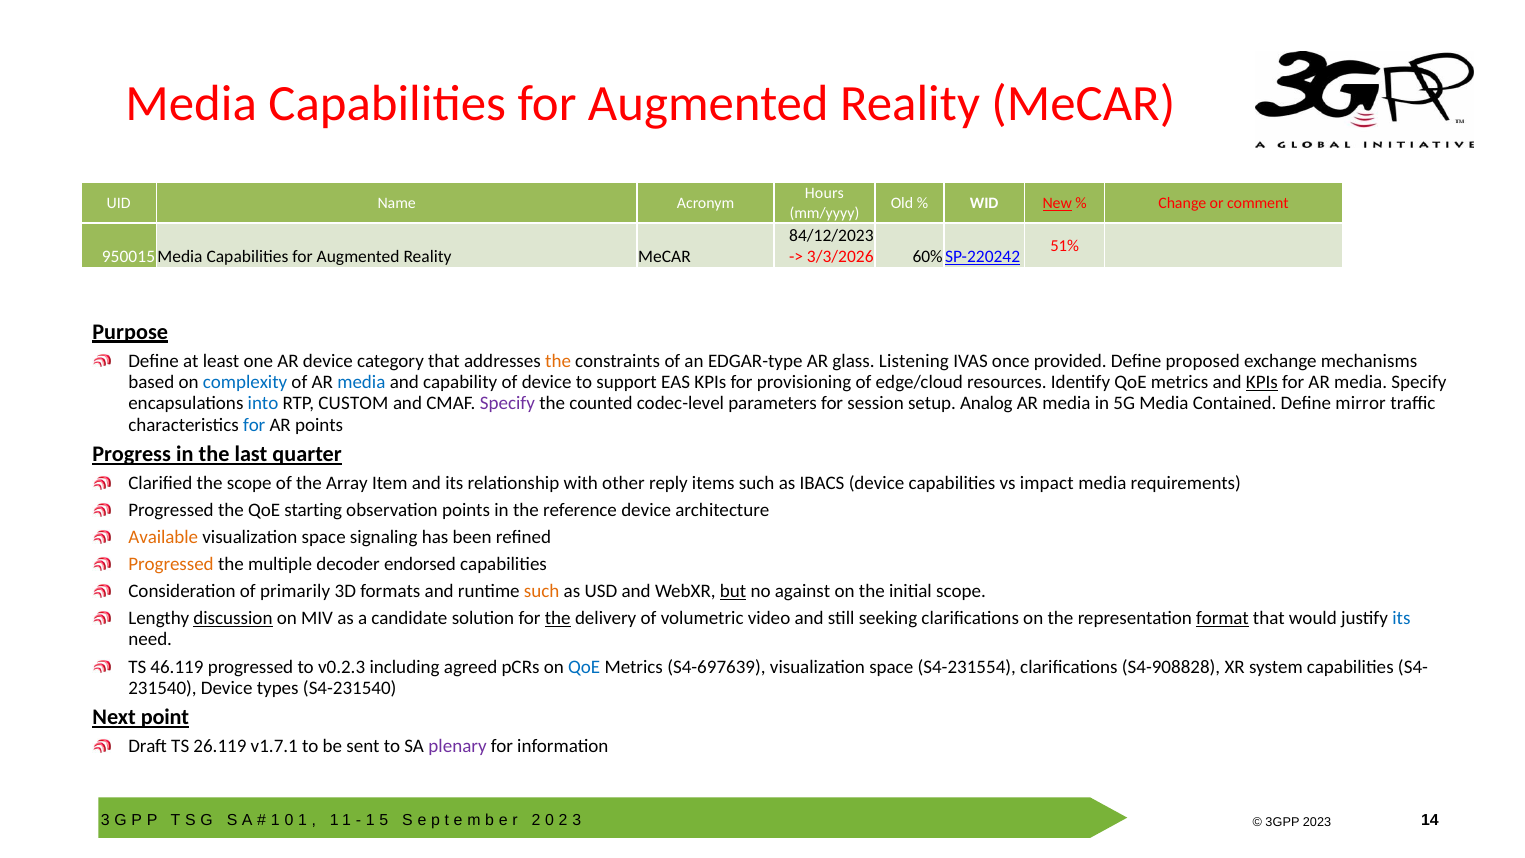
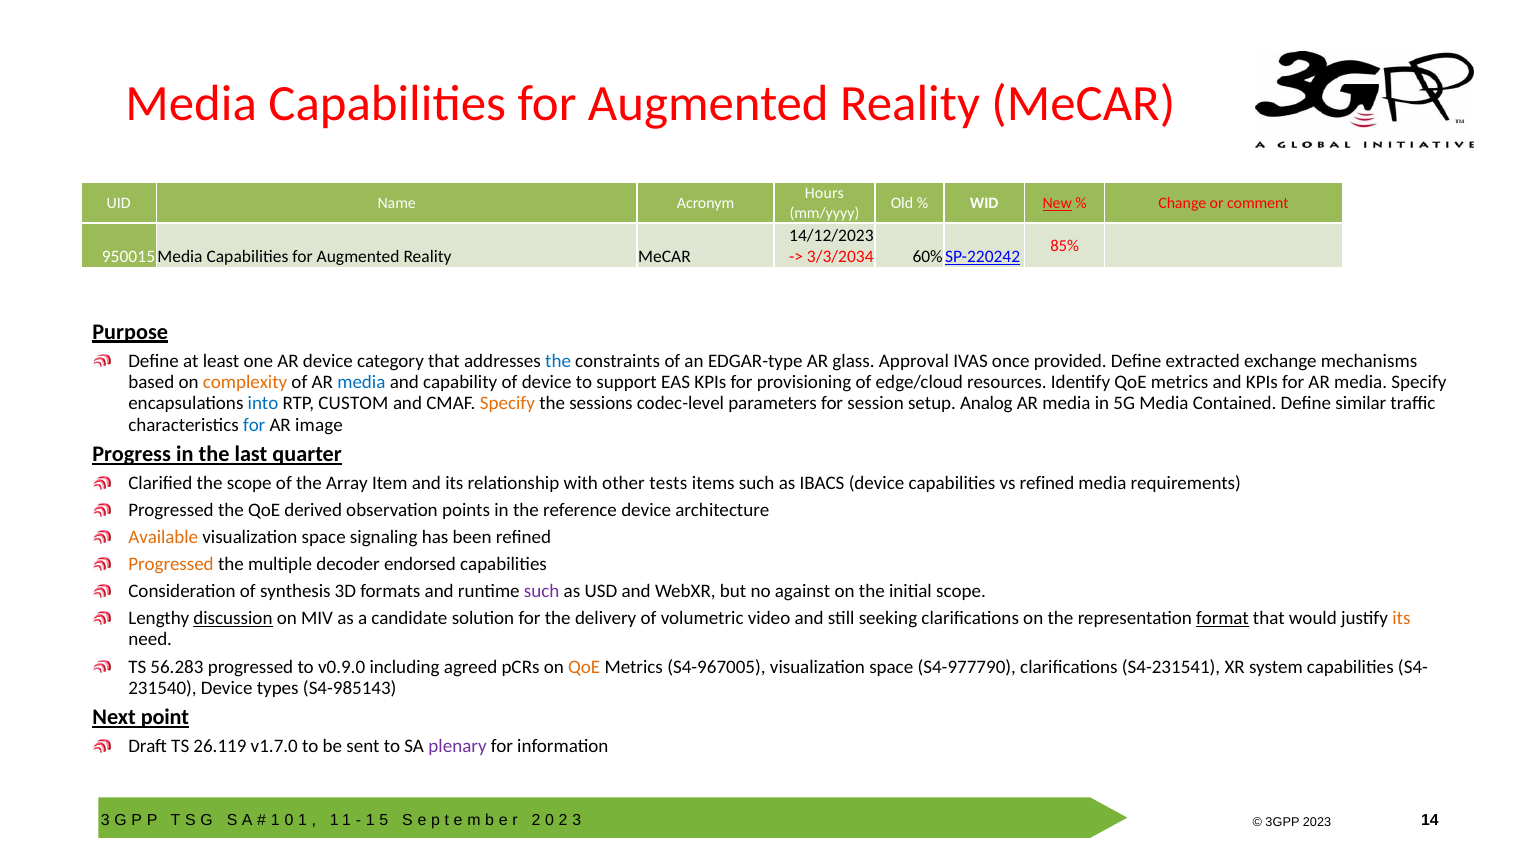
84/12/2023: 84/12/2023 -> 14/12/2023
51%: 51% -> 85%
3/3/2026: 3/3/2026 -> 3/3/2034
the at (558, 361) colour: orange -> blue
Listening: Listening -> Approval
proposed: proposed -> extracted
complexity colour: blue -> orange
KPIs at (1262, 382) underline: present -> none
Specify at (507, 403) colour: purple -> orange
counted: counted -> sessions
mirror: mirror -> similar
AR points: points -> image
reply: reply -> tests
vs impact: impact -> refined
starting: starting -> derived
primarily: primarily -> synthesis
such at (542, 591) colour: orange -> purple
but underline: present -> none
the at (558, 618) underline: present -> none
its at (1401, 618) colour: blue -> orange
46.119: 46.119 -> 56.283
v0.2.3: v0.2.3 -> v0.9.0
QoE at (584, 667) colour: blue -> orange
S4-697639: S4-697639 -> S4-967005
S4-231554: S4-231554 -> S4-977790
S4-908828: S4-908828 -> S4-231541
S4-231540: S4-231540 -> S4-985143
v1.7.1: v1.7.1 -> v1.7.0
